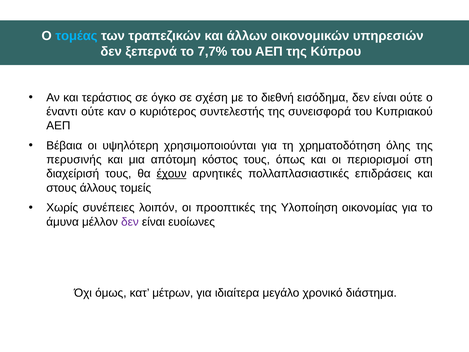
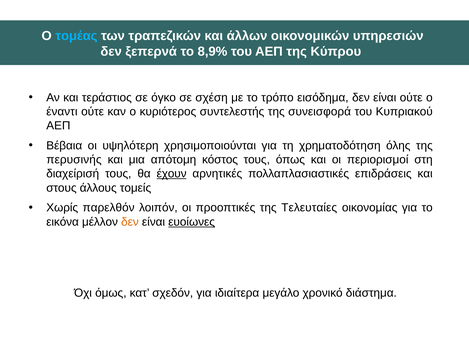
7,7%: 7,7% -> 8,9%
διεθνή: διεθνή -> τρόπο
συνέπειες: συνέπειες -> παρελθόν
Υλοποίηση: Υλοποίηση -> Τελευταίες
άμυνα: άμυνα -> εικόνα
δεν at (130, 222) colour: purple -> orange
ευοίωνες underline: none -> present
μέτρων: μέτρων -> σχεδόν
